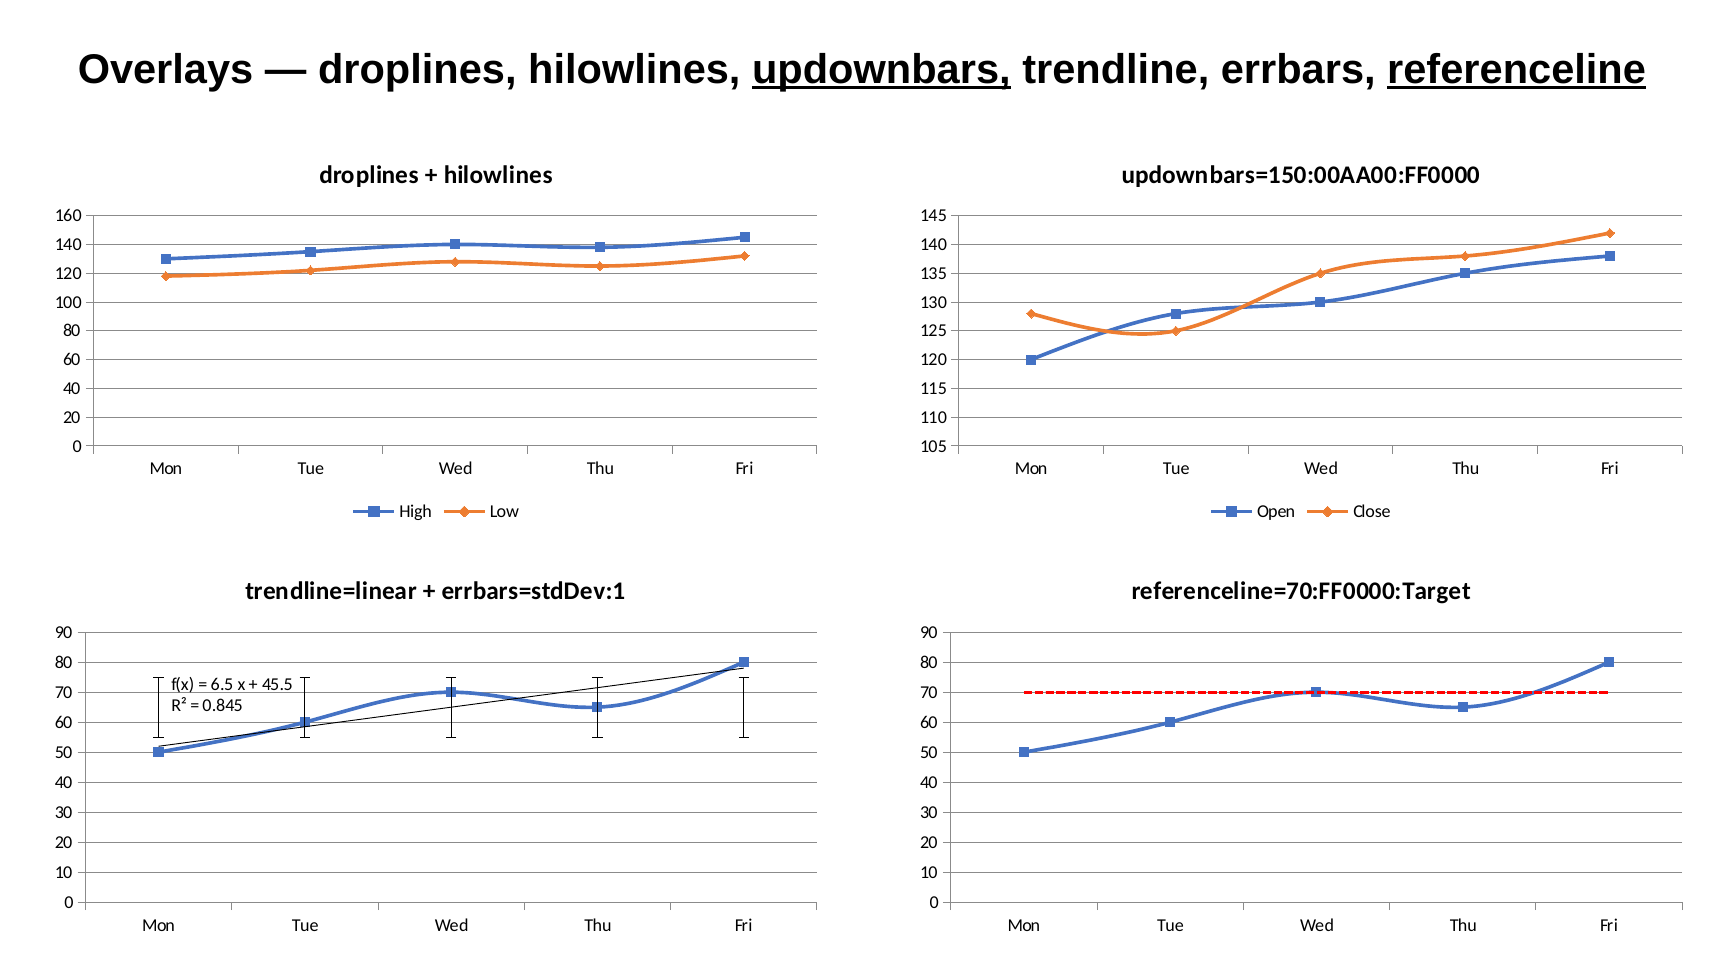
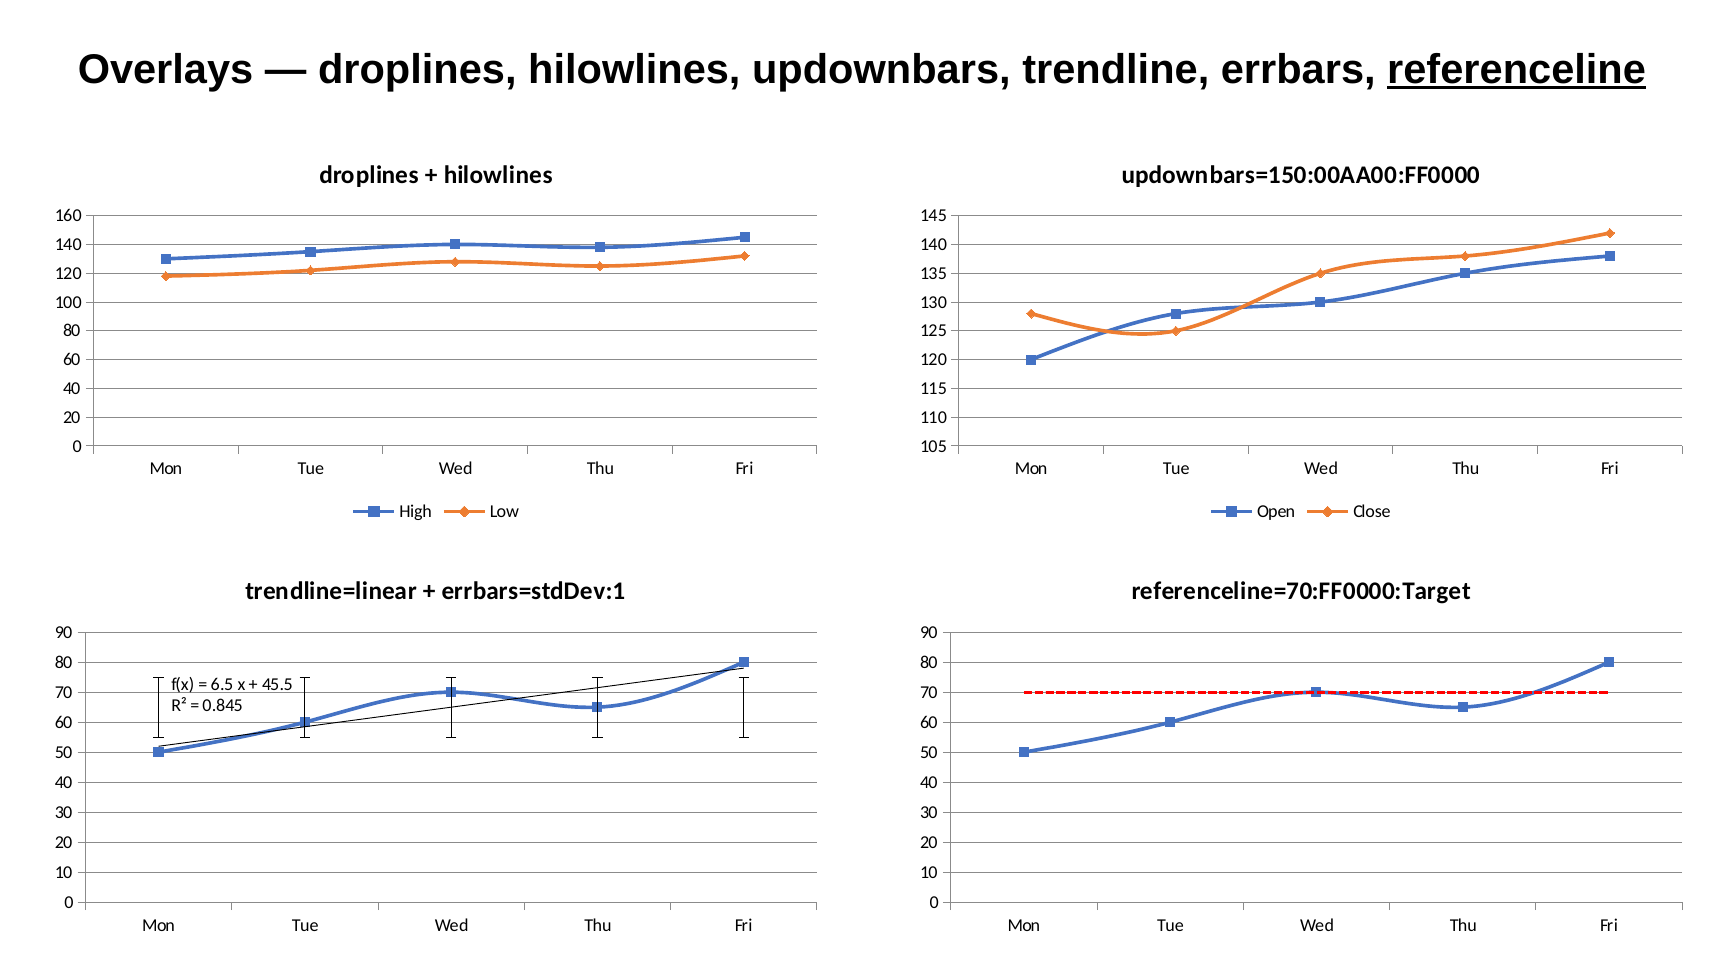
updownbars underline: present -> none
